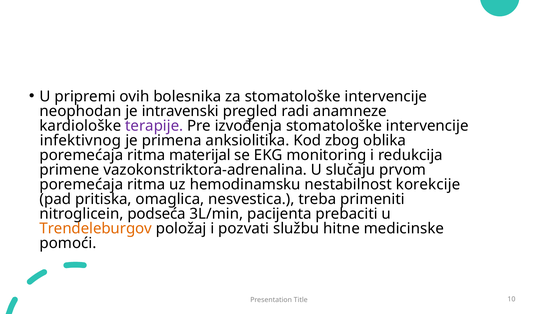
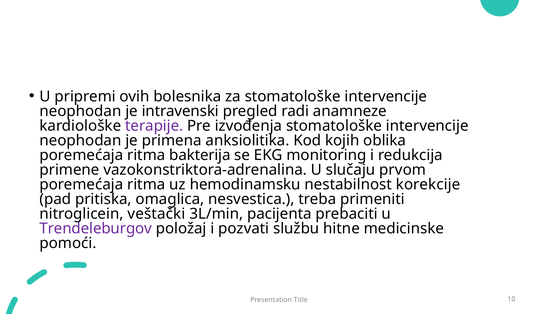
infektivnog at (80, 140): infektivnog -> neophodan
zbog: zbog -> kojih
materijal: materijal -> bakterija
podseća: podseća -> veštački
Trendeleburgov colour: orange -> purple
